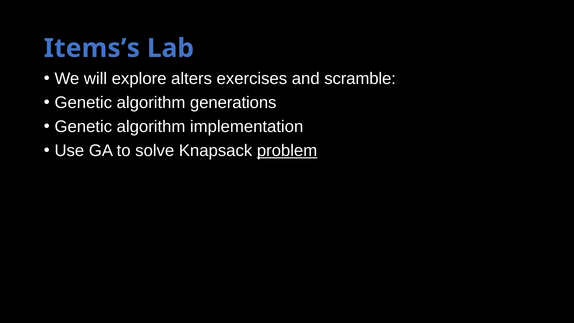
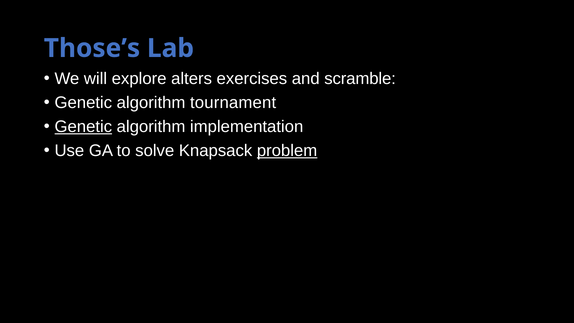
Items’s: Items’s -> Those’s
generations: generations -> tournament
Genetic at (83, 127) underline: none -> present
